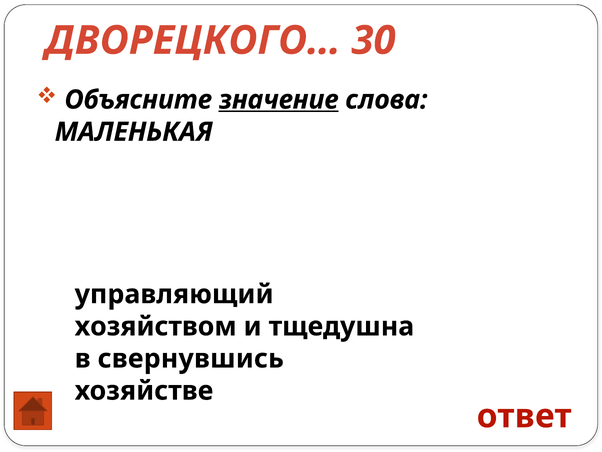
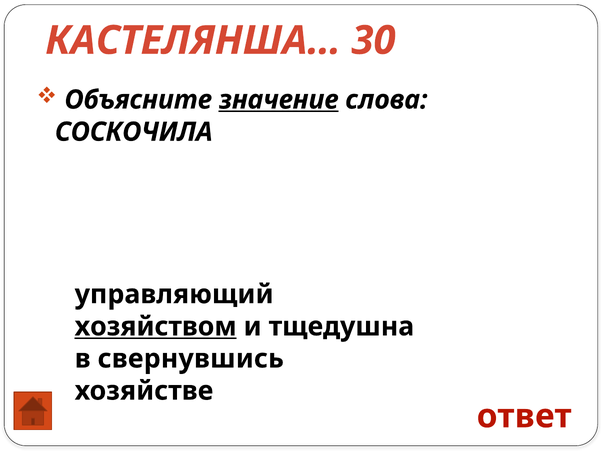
ДВОРЕЦКОГО…: ДВОРЕЦКОГО… -> КАСТЕЛЯНША…
МАЛЕНЬКАЯ: МАЛЕНЬКАЯ -> СОСКОЧИЛА
хозяйством underline: none -> present
